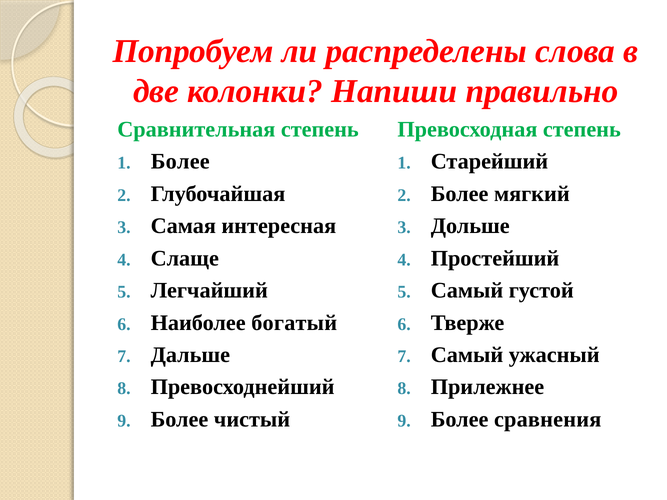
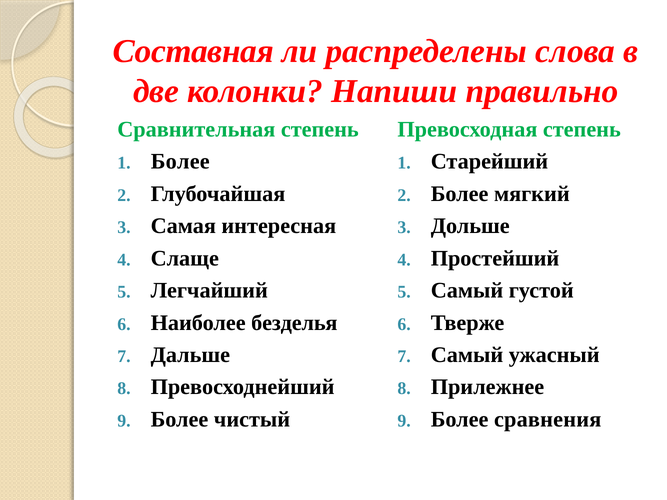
Попробуем: Попробуем -> Составная
богатый: богатый -> безделья
